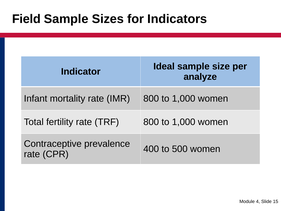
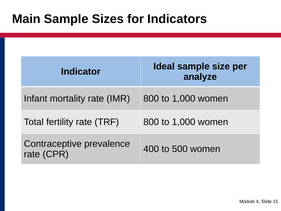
Field: Field -> Main
